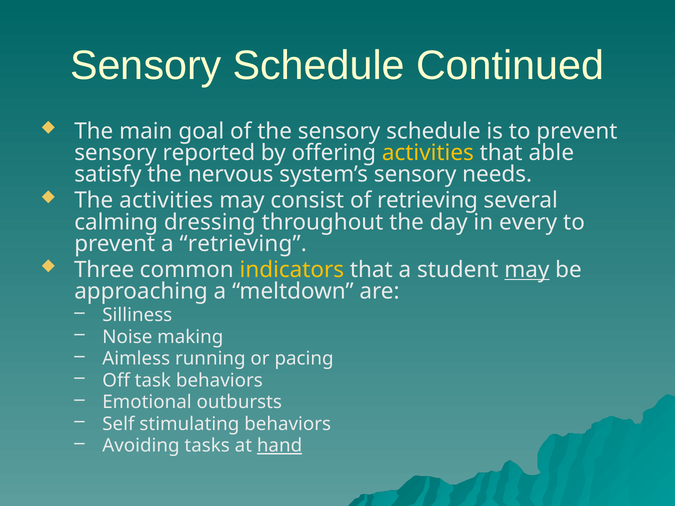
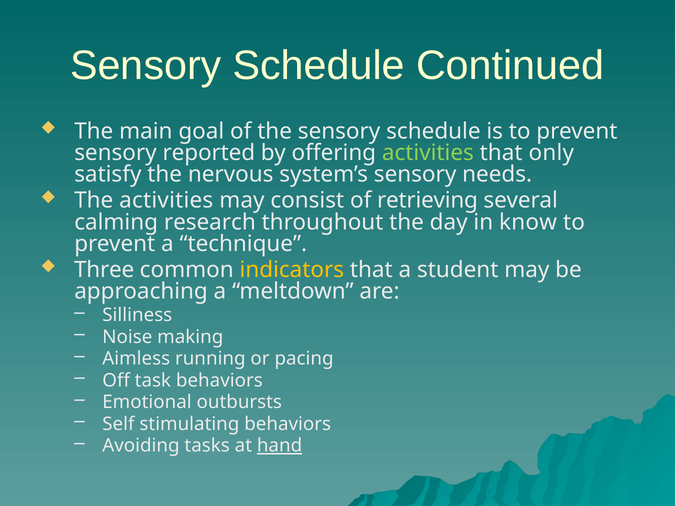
activities at (428, 153) colour: yellow -> light green
able: able -> only
dressing: dressing -> research
every: every -> know
a retrieving: retrieving -> technique
may at (527, 270) underline: present -> none
